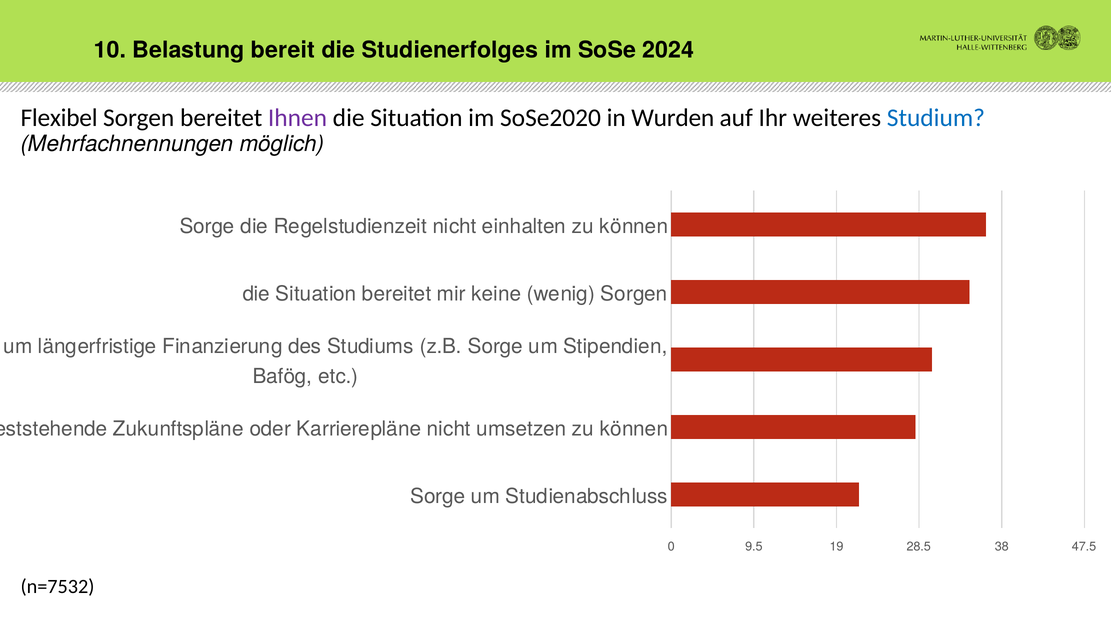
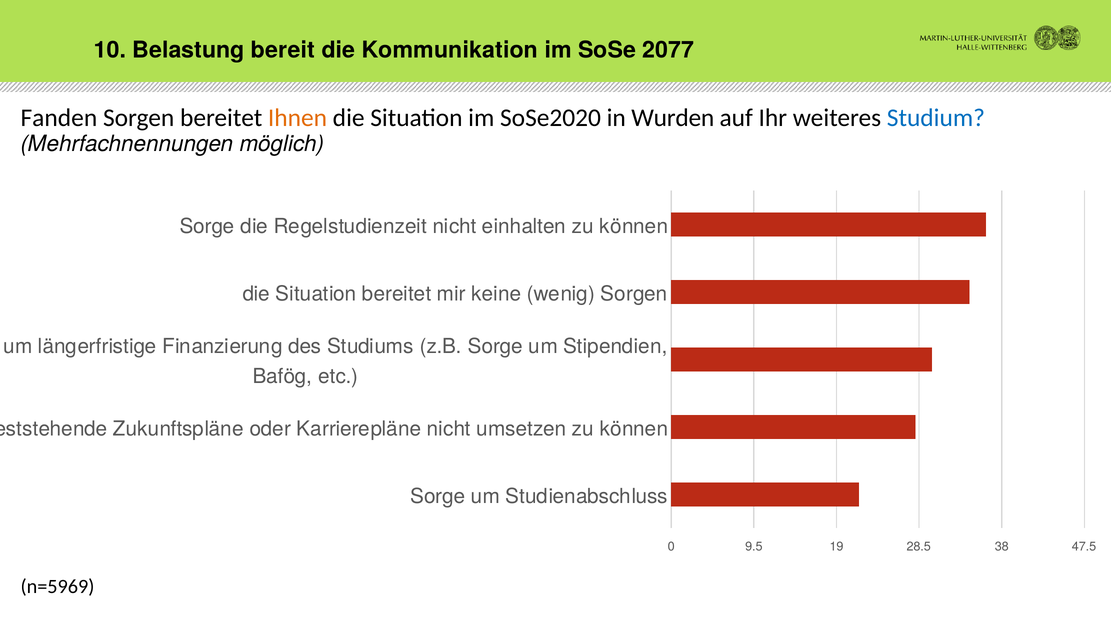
Studienerfolges: Studienerfolges -> Kommunikation
2024: 2024 -> 2077
Flexibel: Flexibel -> Fanden
Ihnen colour: purple -> orange
n=7532: n=7532 -> n=5969
